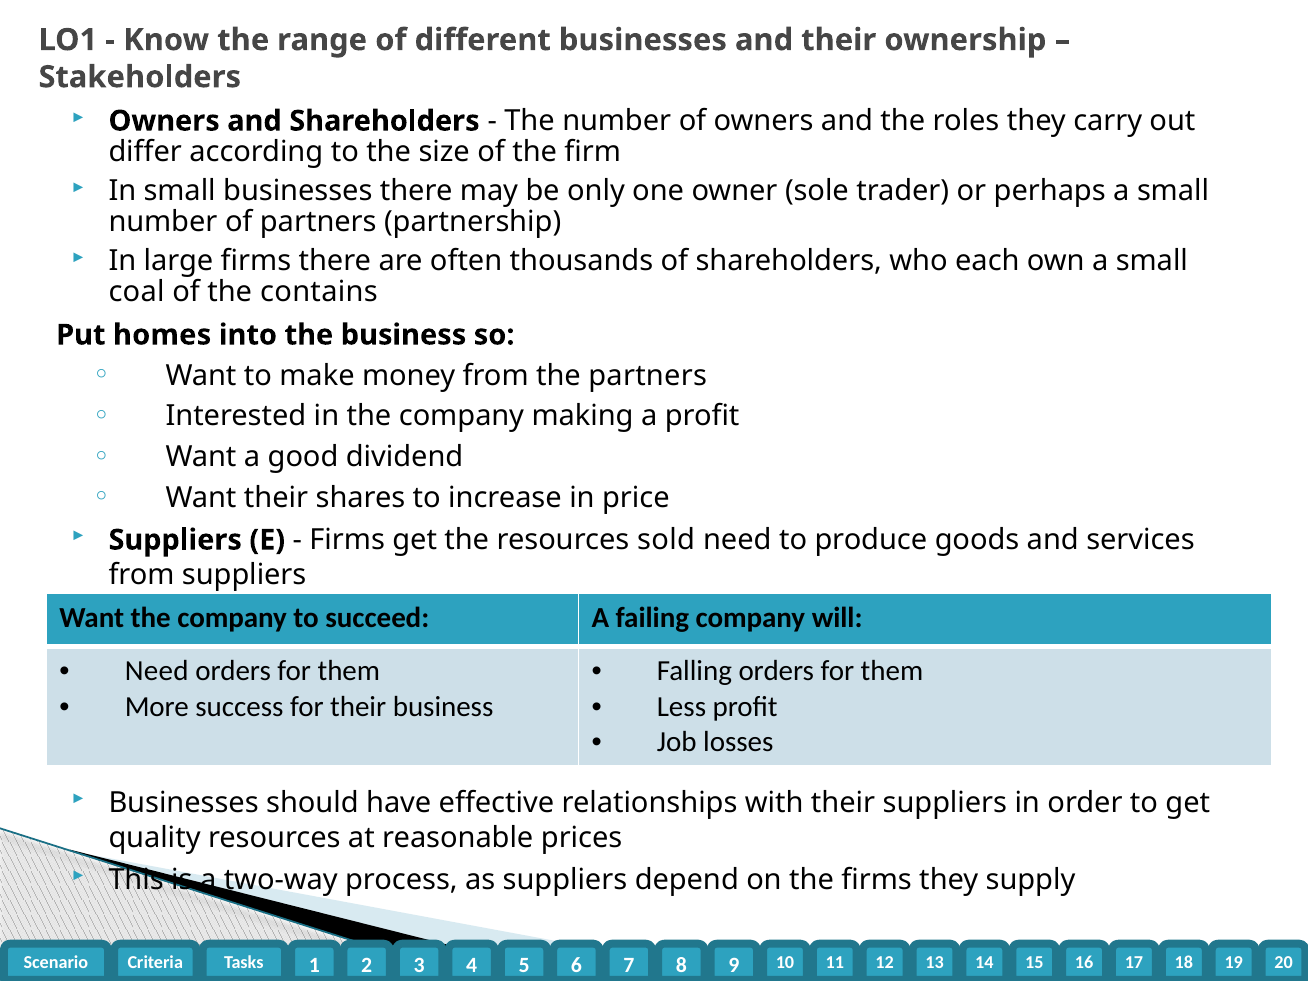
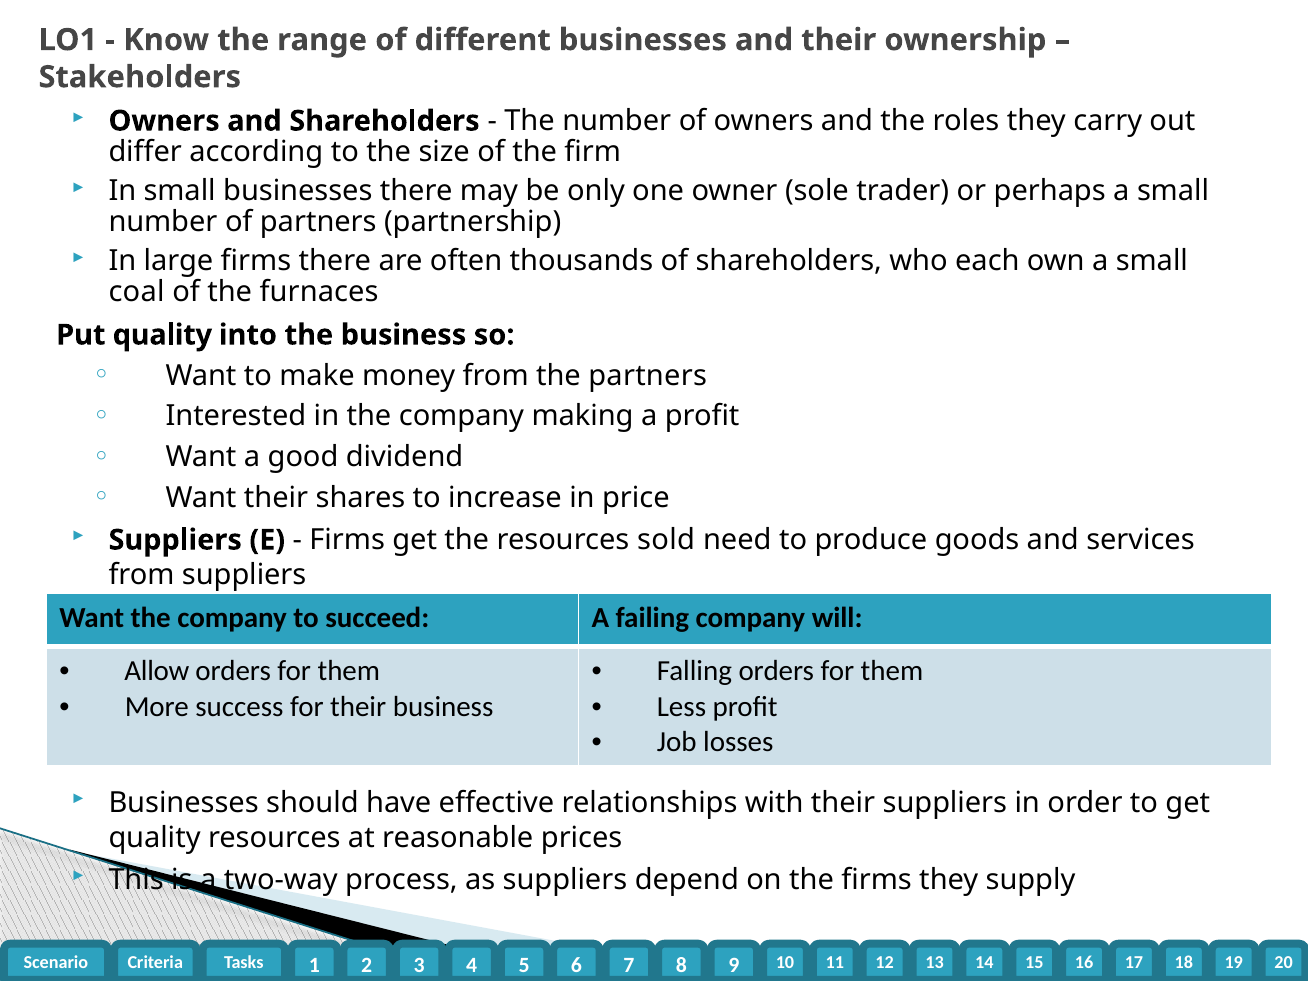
contains: contains -> furnaces
Put homes: homes -> quality
Need at (157, 671): Need -> Allow
